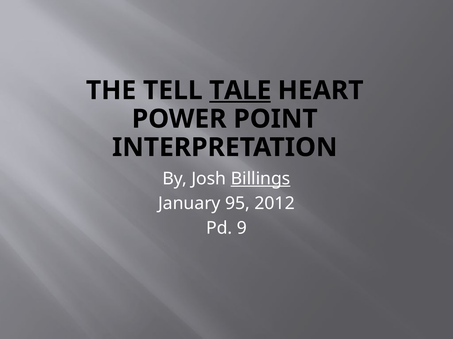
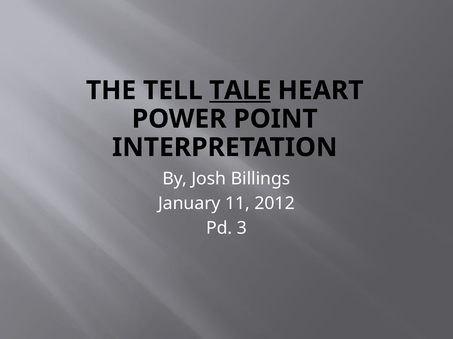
Billings underline: present -> none
95: 95 -> 11
9: 9 -> 3
